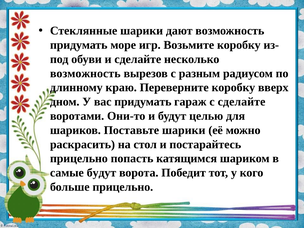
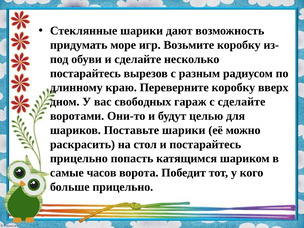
возможность at (85, 73): возможность -> постарайтесь
вас придумать: придумать -> свободных
самые будут: будут -> часов
